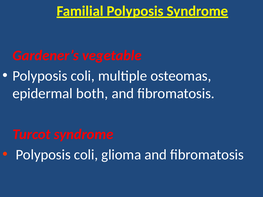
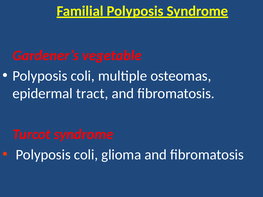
both: both -> tract
